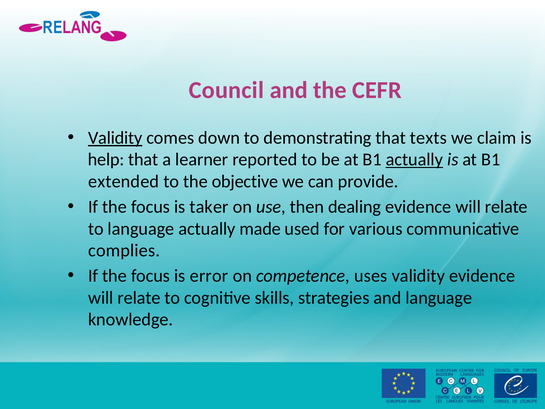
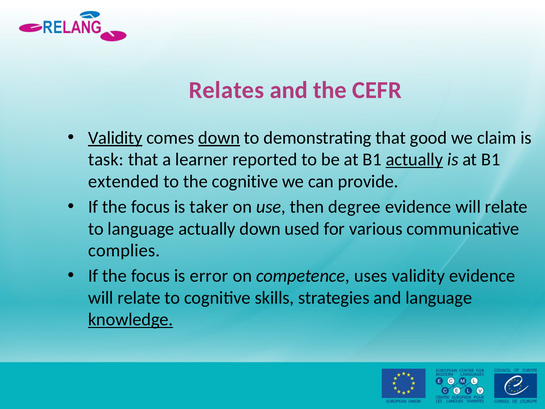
Council: Council -> Relates
down at (219, 138) underline: none -> present
texts: texts -> good
help: help -> task
the objective: objective -> cognitive
dealing: dealing -> degree
actually made: made -> down
knowledge underline: none -> present
